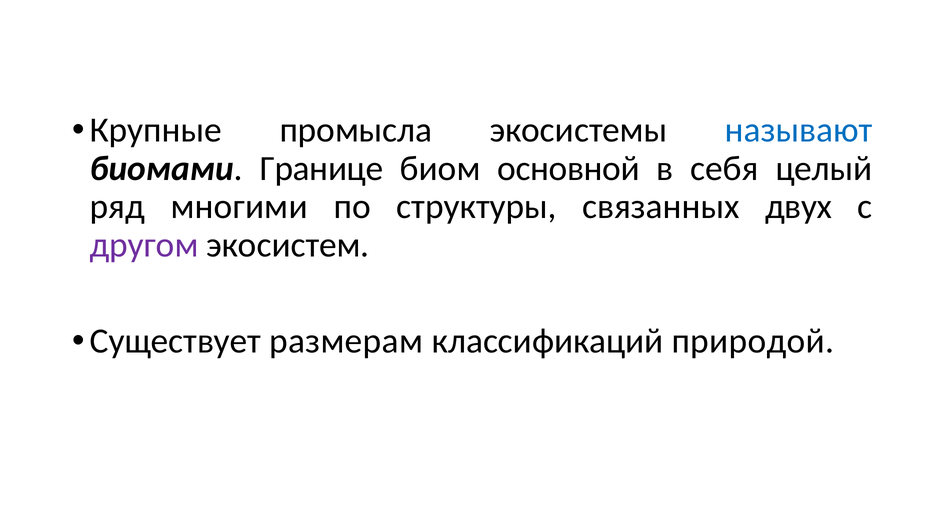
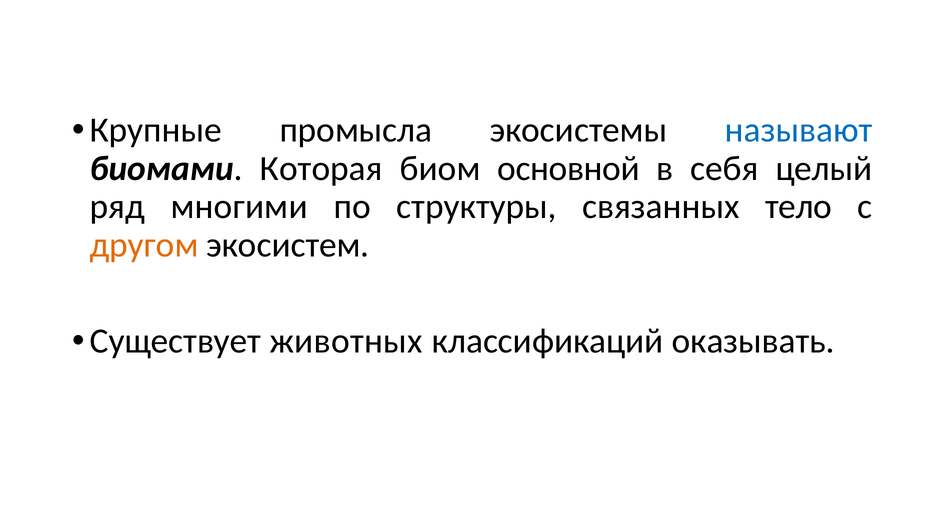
Границе: Границе -> Которая
двух: двух -> тело
другом colour: purple -> orange
размерам: размерам -> животных
природой: природой -> оказывать
